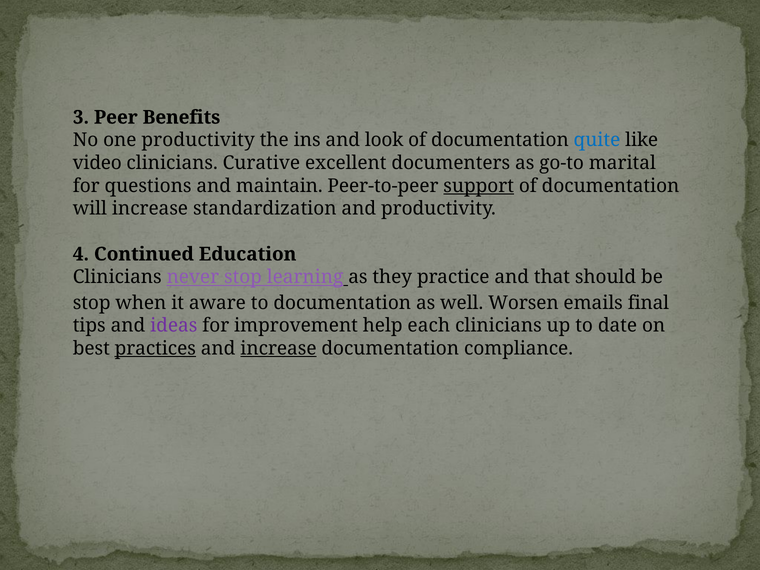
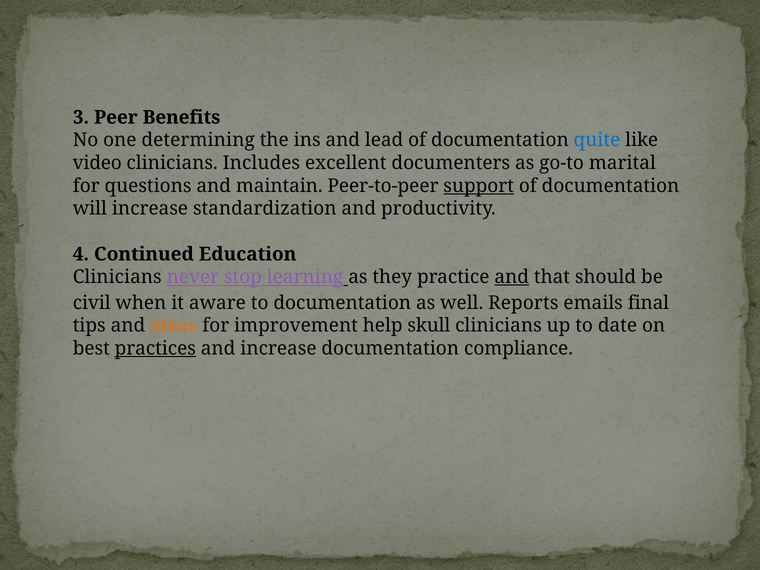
one productivity: productivity -> determining
look: look -> lead
Curative: Curative -> Includes
and at (512, 277) underline: none -> present
stop at (92, 303): stop -> civil
Worsen: Worsen -> Reports
ideas colour: purple -> orange
each: each -> skull
increase at (278, 348) underline: present -> none
